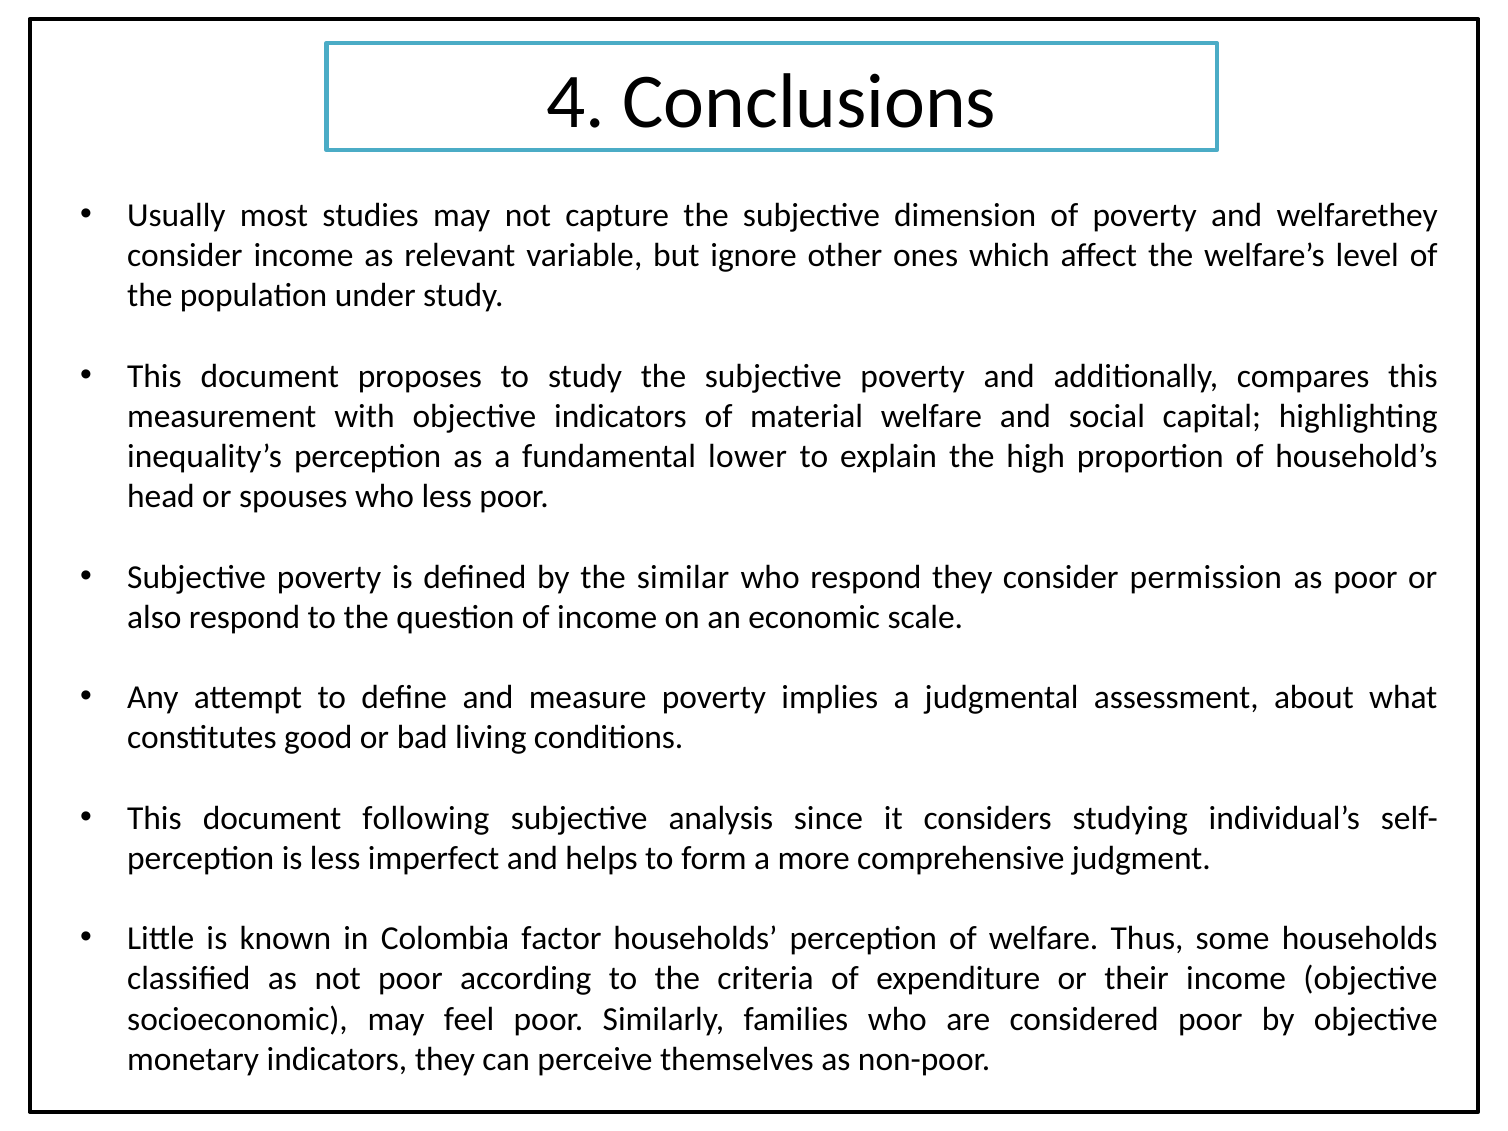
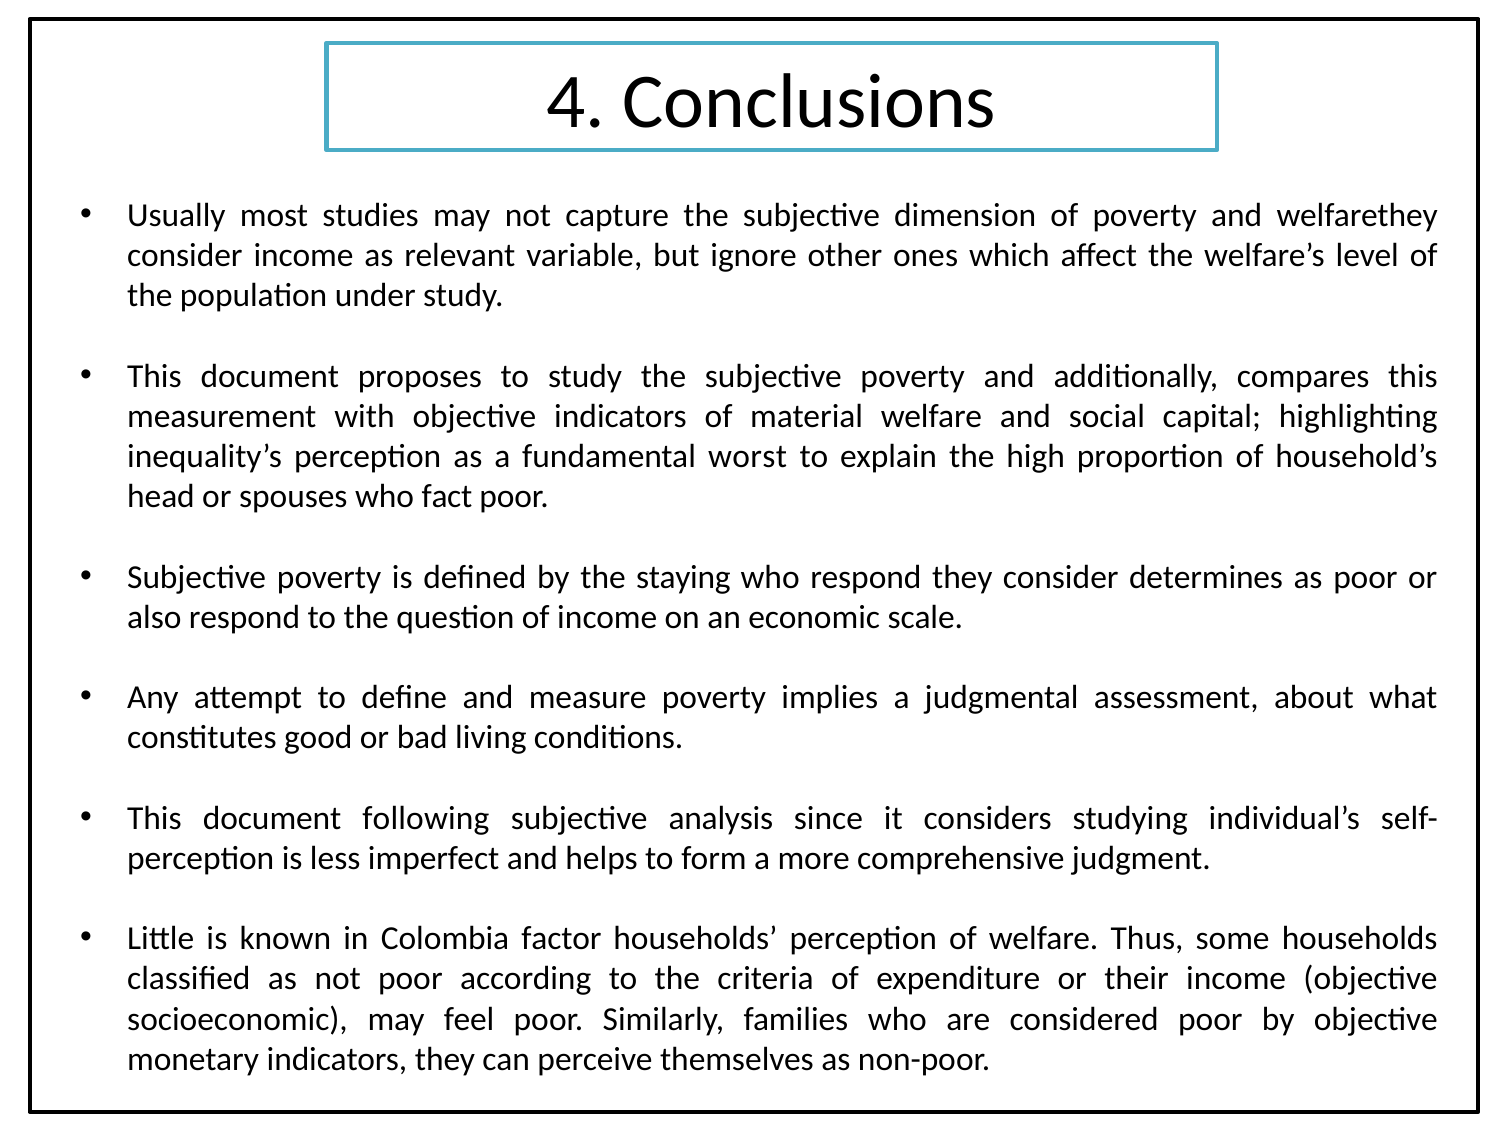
lower: lower -> worst
who less: less -> fact
similar: similar -> staying
permission: permission -> determines
